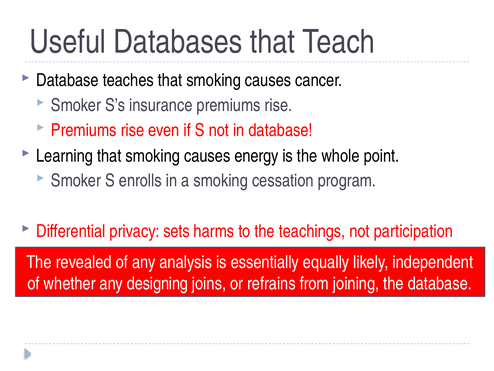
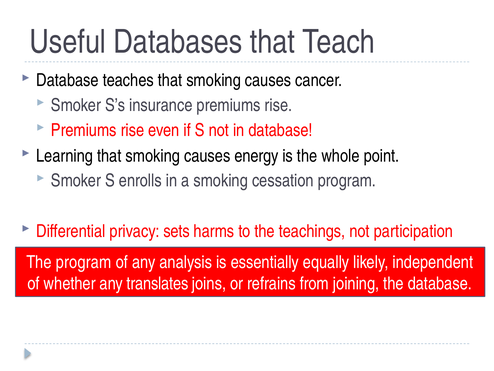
The revealed: revealed -> program
designing: designing -> translates
